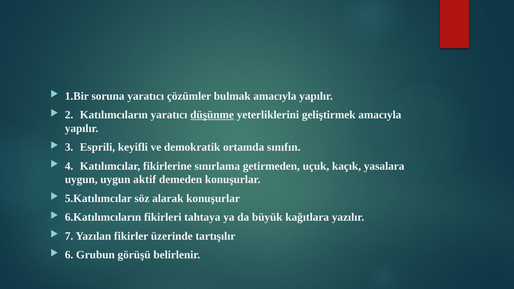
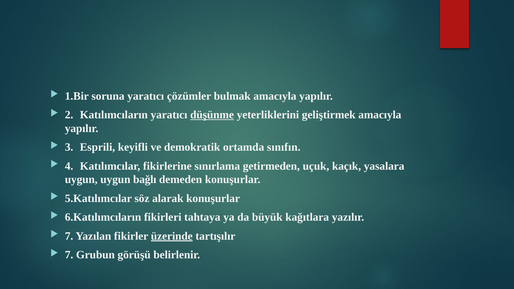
aktif: aktif -> bağlı
üzerinde underline: none -> present
6 at (69, 255): 6 -> 7
